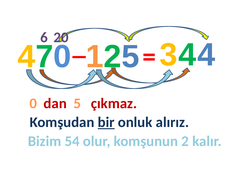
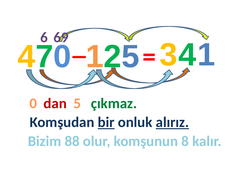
20: 20 -> 69
4 at (206, 55): 4 -> 1
çıkmaz colour: red -> green
alırız underline: none -> present
54: 54 -> 88
2: 2 -> 8
